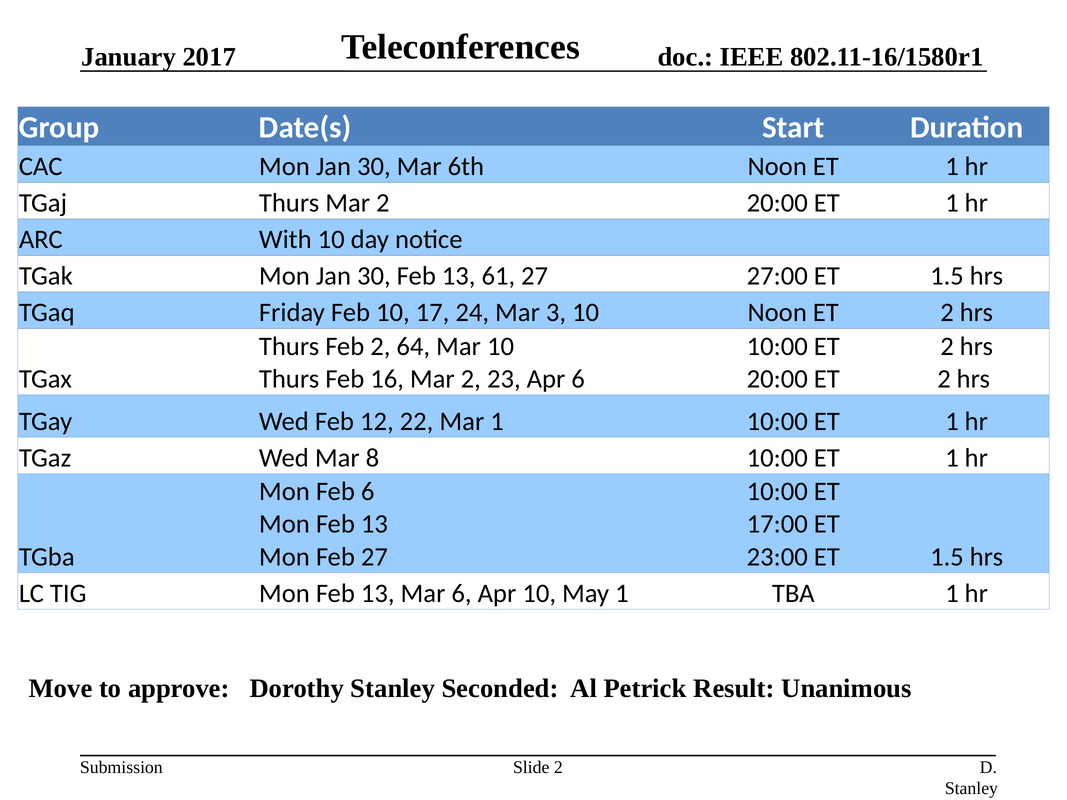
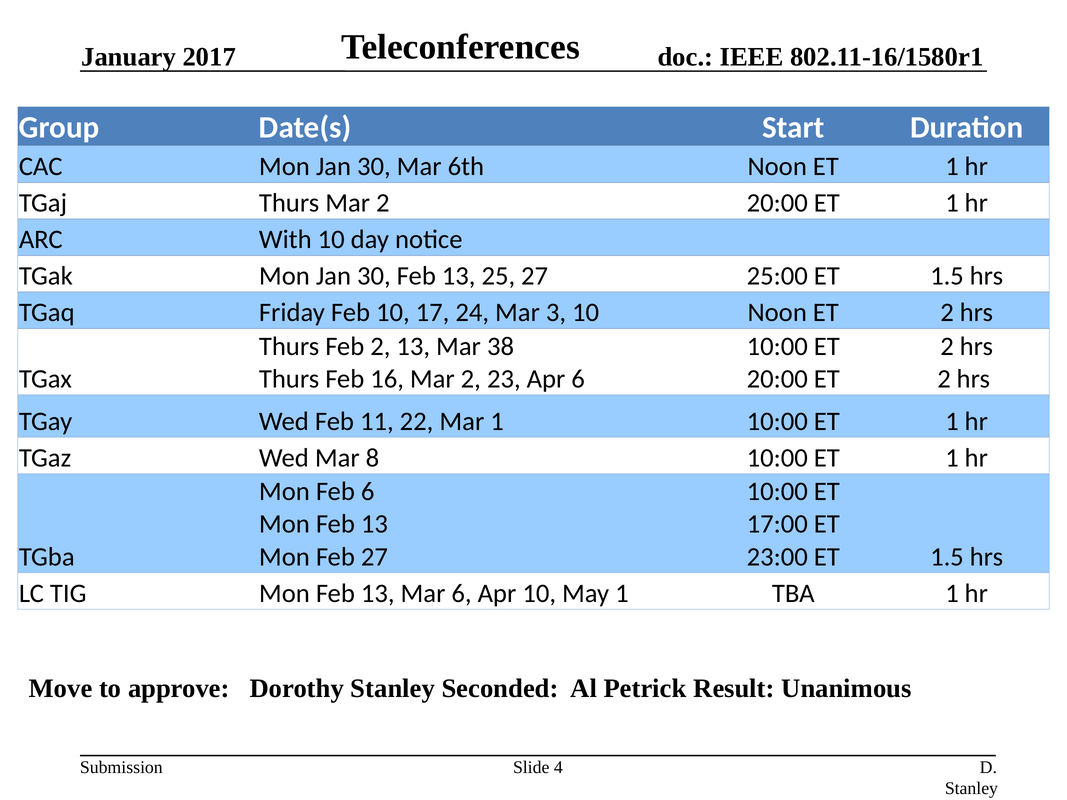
61: 61 -> 25
27:00: 27:00 -> 25:00
2 64: 64 -> 13
Mar 10: 10 -> 38
12: 12 -> 11
Slide 2: 2 -> 4
